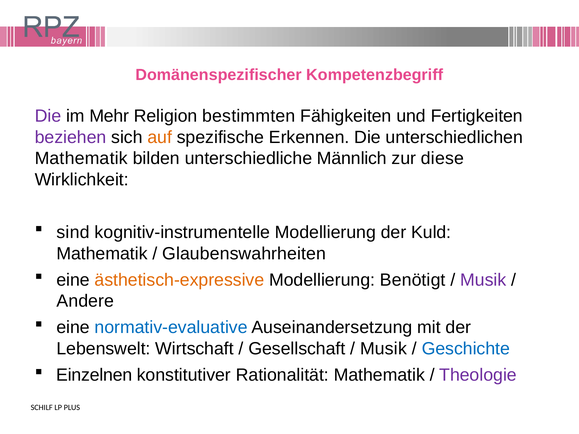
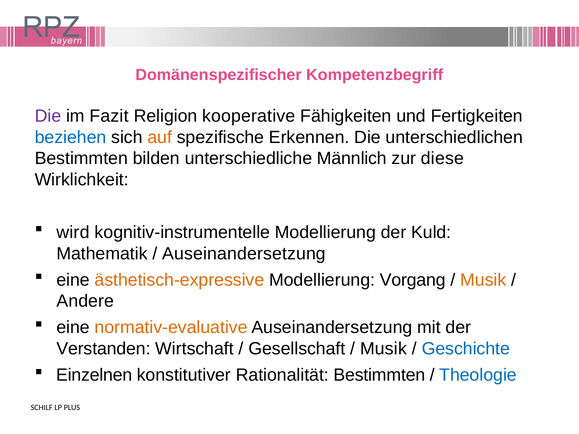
Mehr: Mehr -> Fazit
bestimmten: bestimmten -> kooperative
beziehen colour: purple -> blue
Mathematik at (81, 159): Mathematik -> Bestimmten
sind: sind -> wird
Glaubenswahrheiten at (244, 254): Glaubenswahrheiten -> Auseinandersetzung
Benötigt: Benötigt -> Vorgang
Musik at (483, 280) colour: purple -> orange
normativ-evaluative colour: blue -> orange
Lebenswelt: Lebenswelt -> Verstanden
Rationalität Mathematik: Mathematik -> Bestimmten
Theologie colour: purple -> blue
